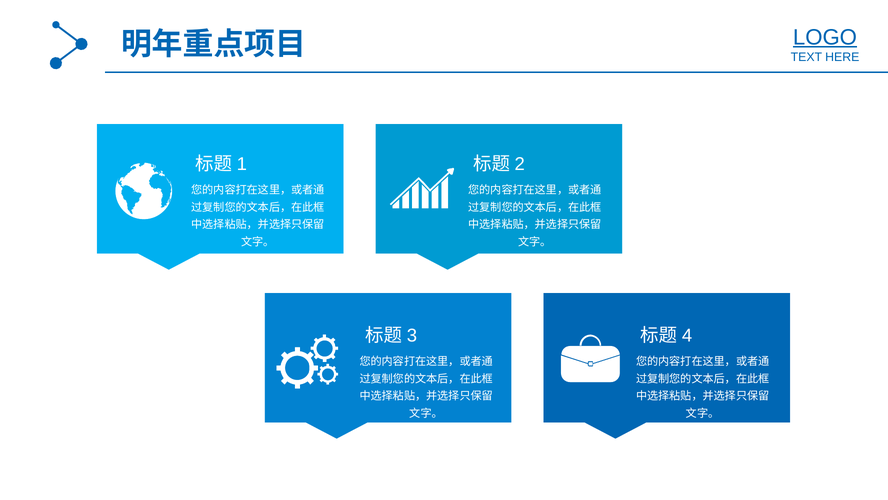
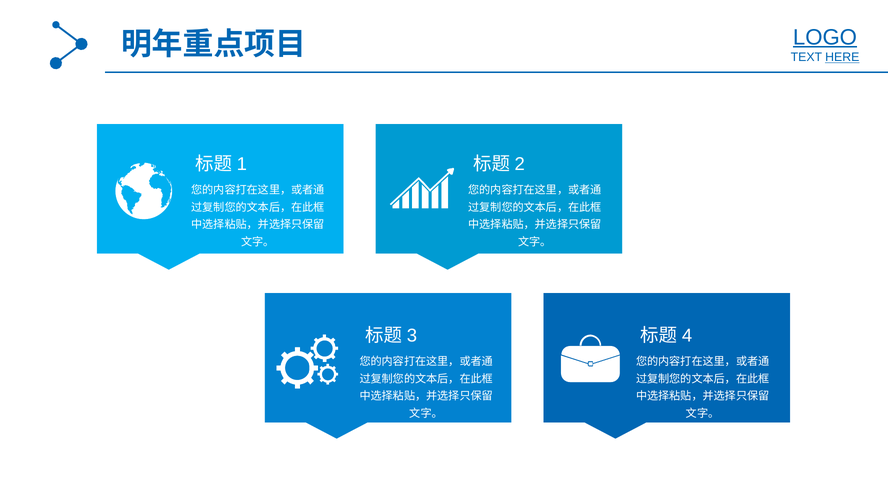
HERE underline: none -> present
